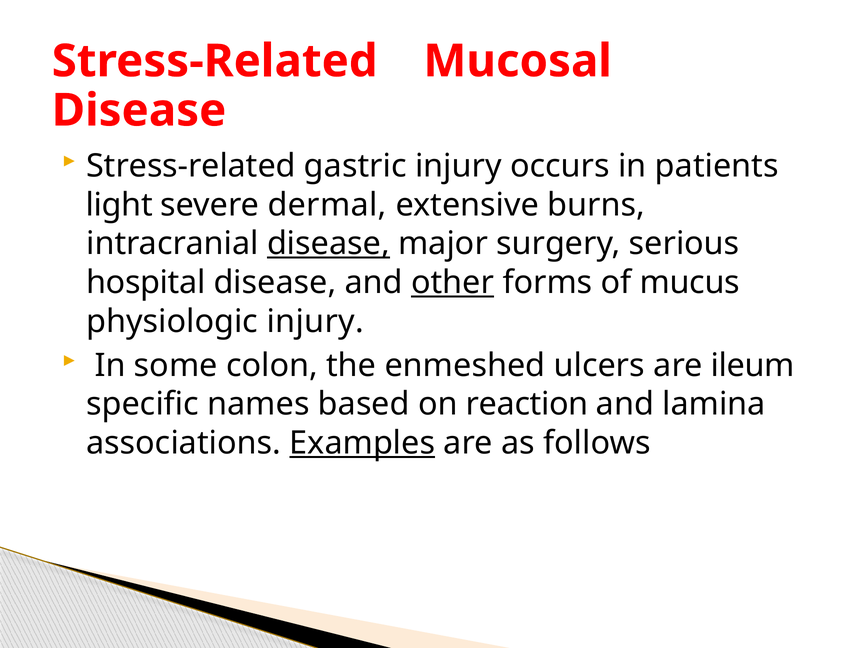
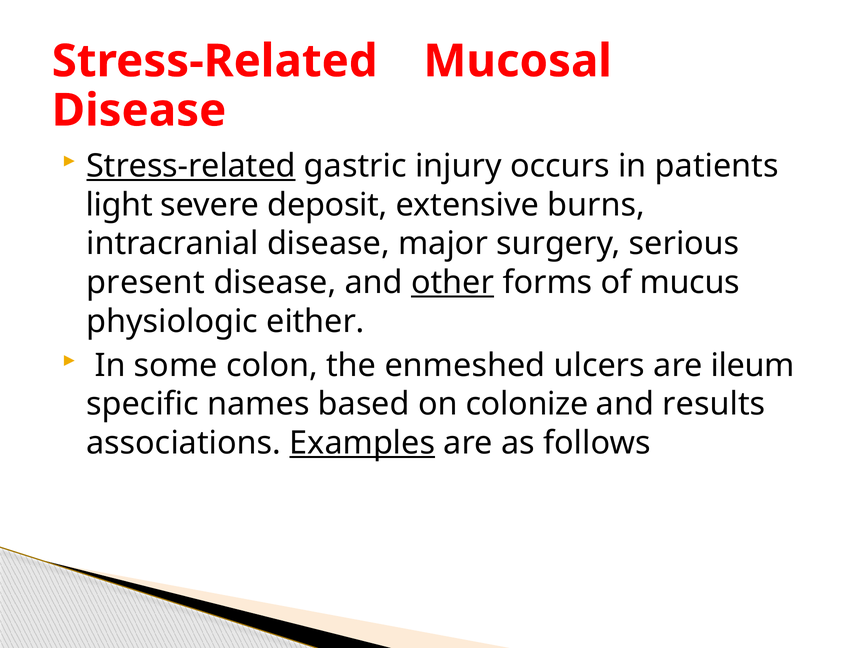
Stress-related at (191, 166) underline: none -> present
dermal: dermal -> deposit
disease at (328, 244) underline: present -> none
hospital: hospital -> present
physiologic injury: injury -> either
reaction: reaction -> colonize
lamina: lamina -> results
